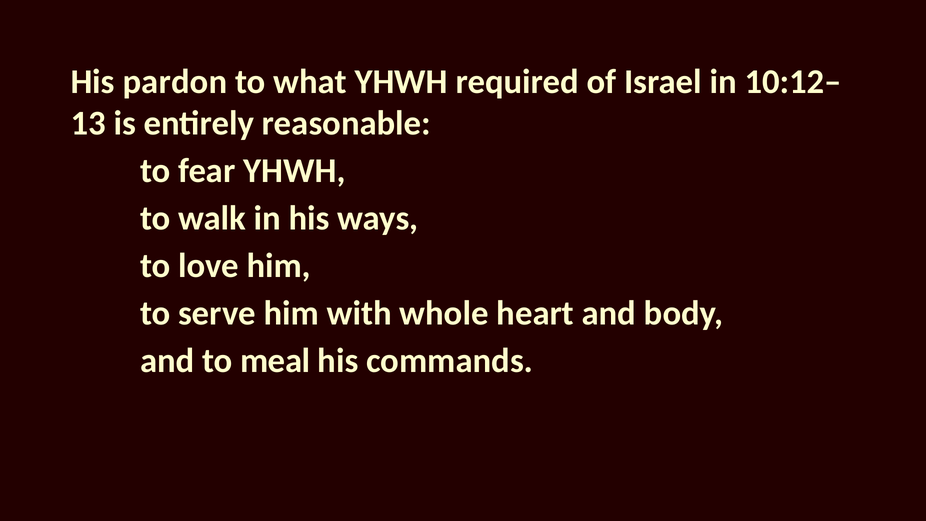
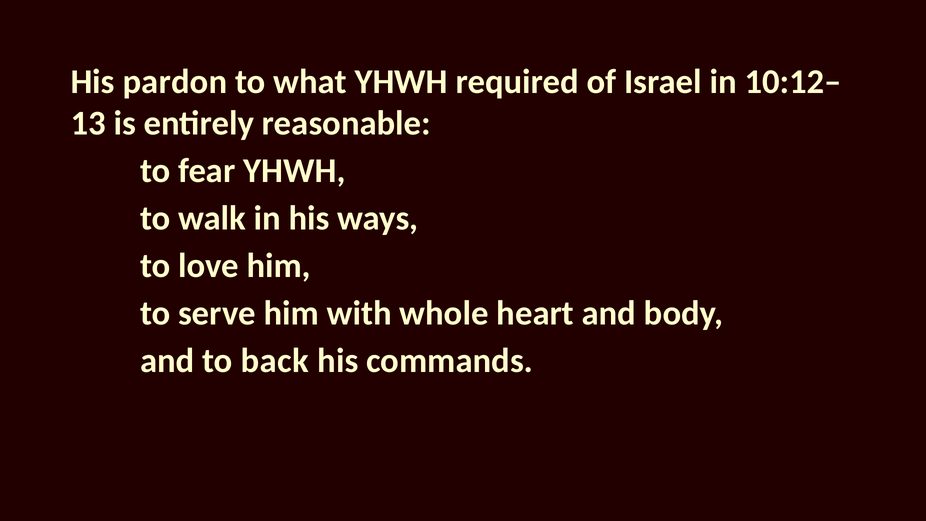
meal: meal -> back
